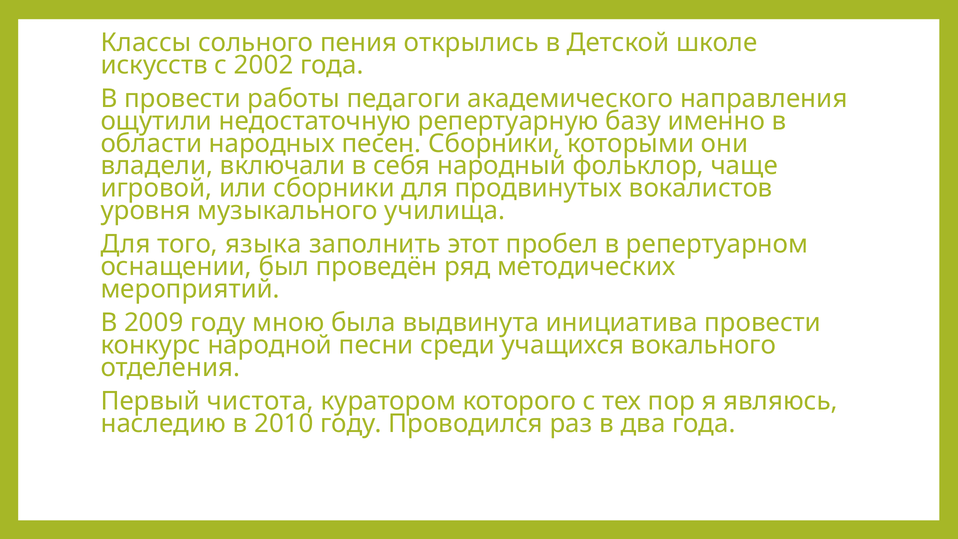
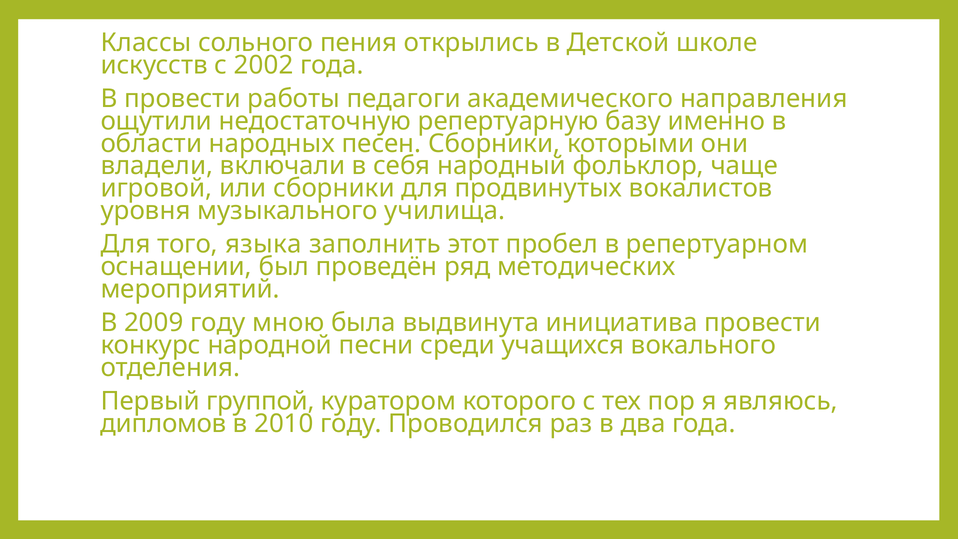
чистота: чистота -> группой
наследию: наследию -> дипломов
